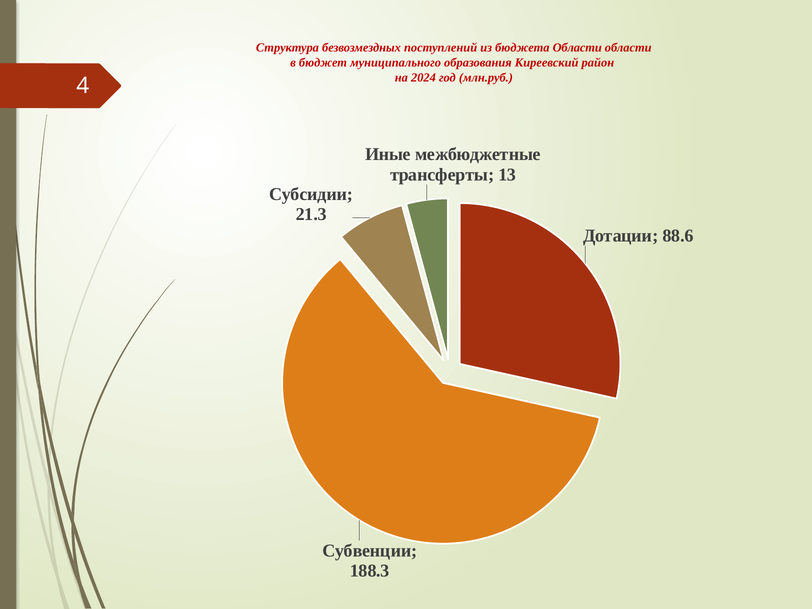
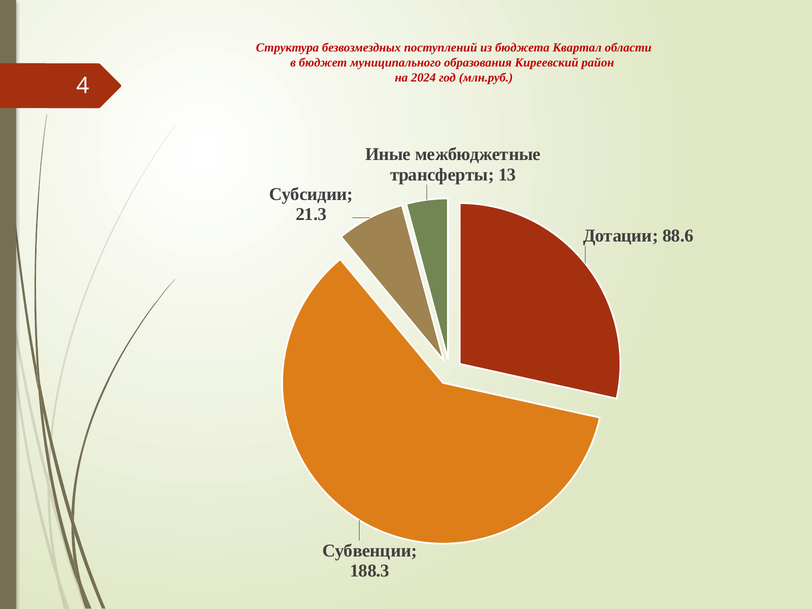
бюджета Области: Области -> Квартал
